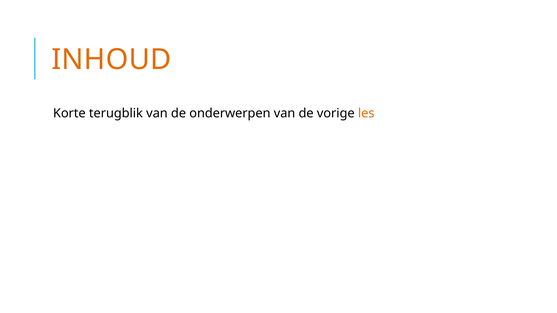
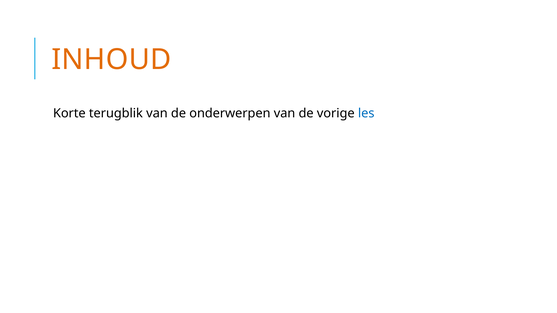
les colour: orange -> blue
